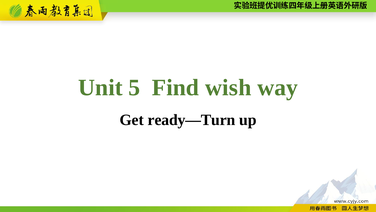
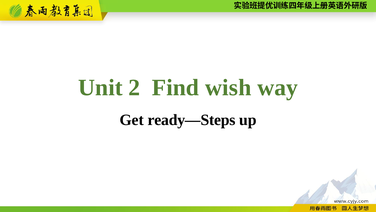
5: 5 -> 2
ready—Turn: ready—Turn -> ready—Steps
